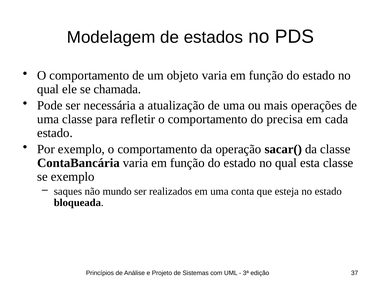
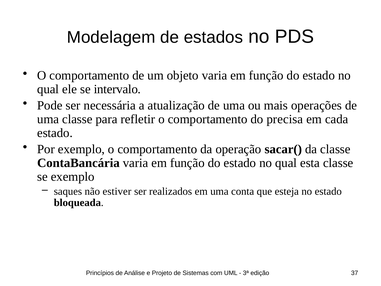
chamada: chamada -> intervalo
mundo: mundo -> estiver
